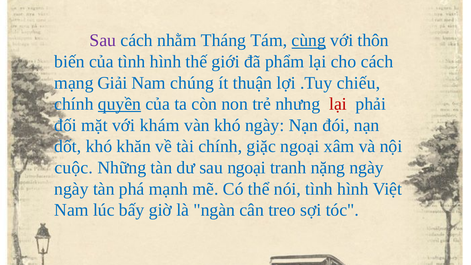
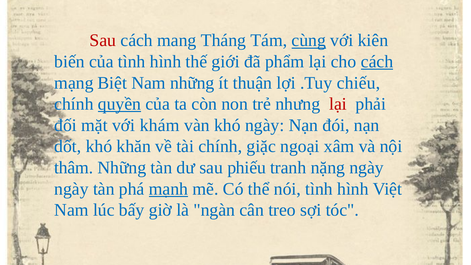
Sau at (103, 40) colour: purple -> red
nhằm: nhằm -> mang
thôn: thôn -> kiên
cách at (377, 62) underline: none -> present
Giải: Giải -> Biệt
Nam chúng: chúng -> những
cuộc: cuộc -> thâm
sau ngoại: ngoại -> phiếu
mạnh underline: none -> present
